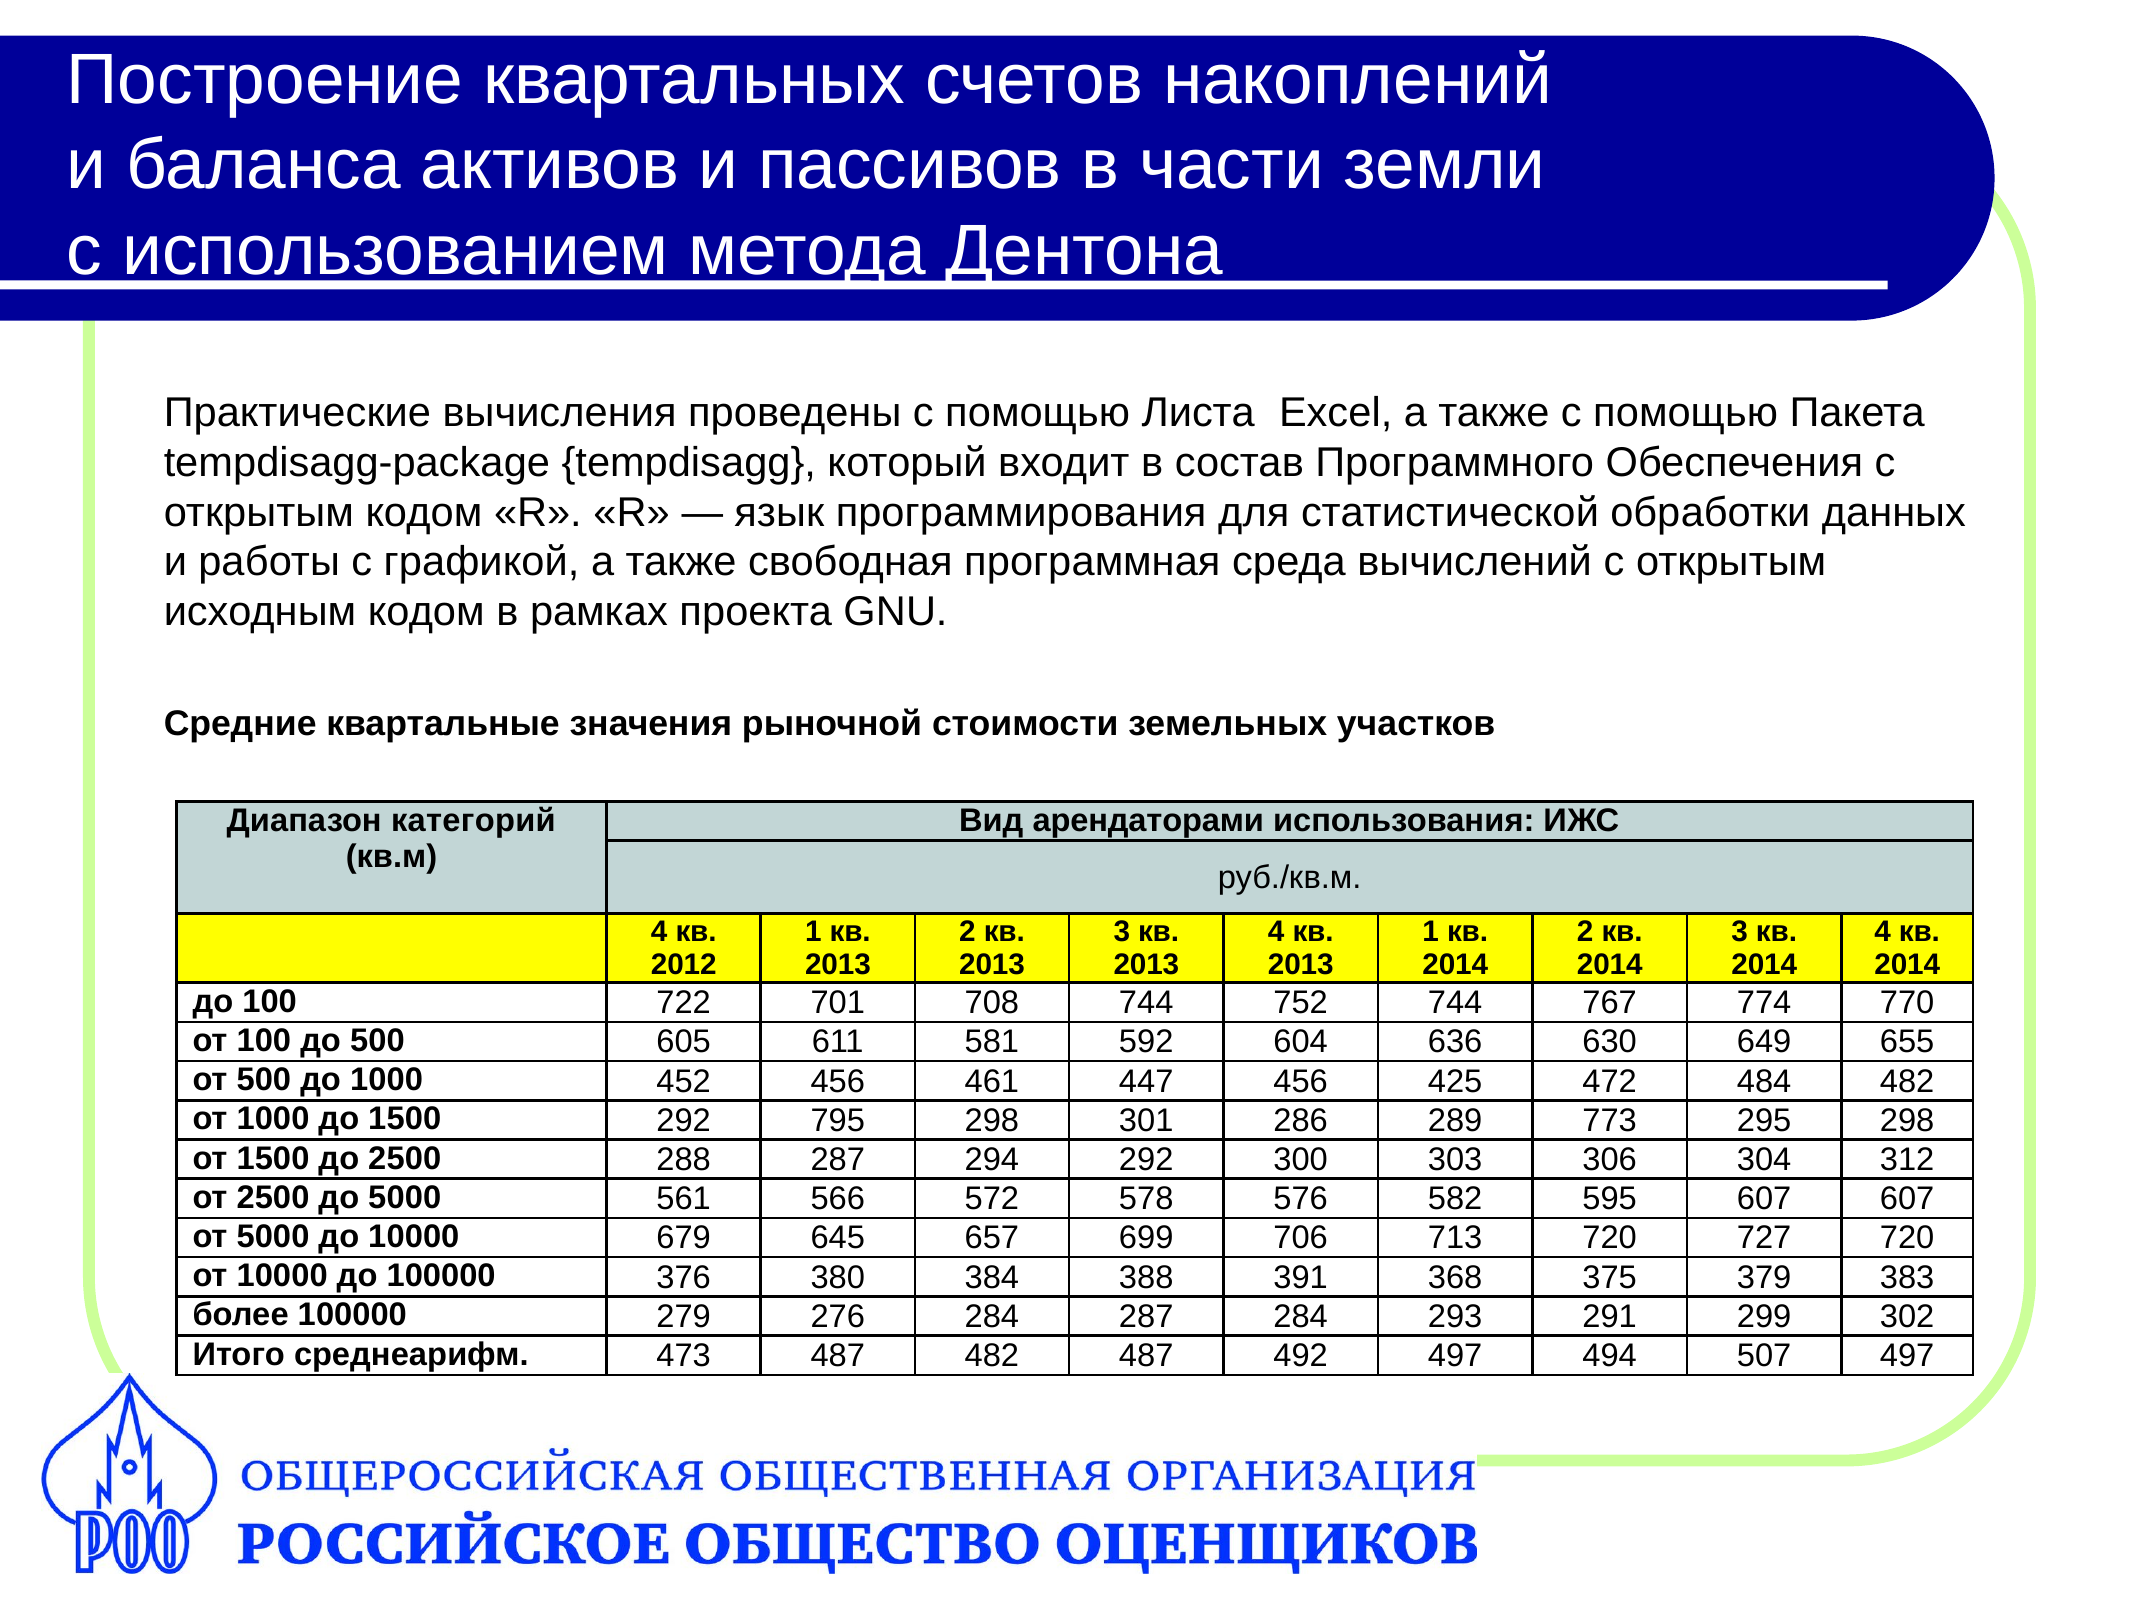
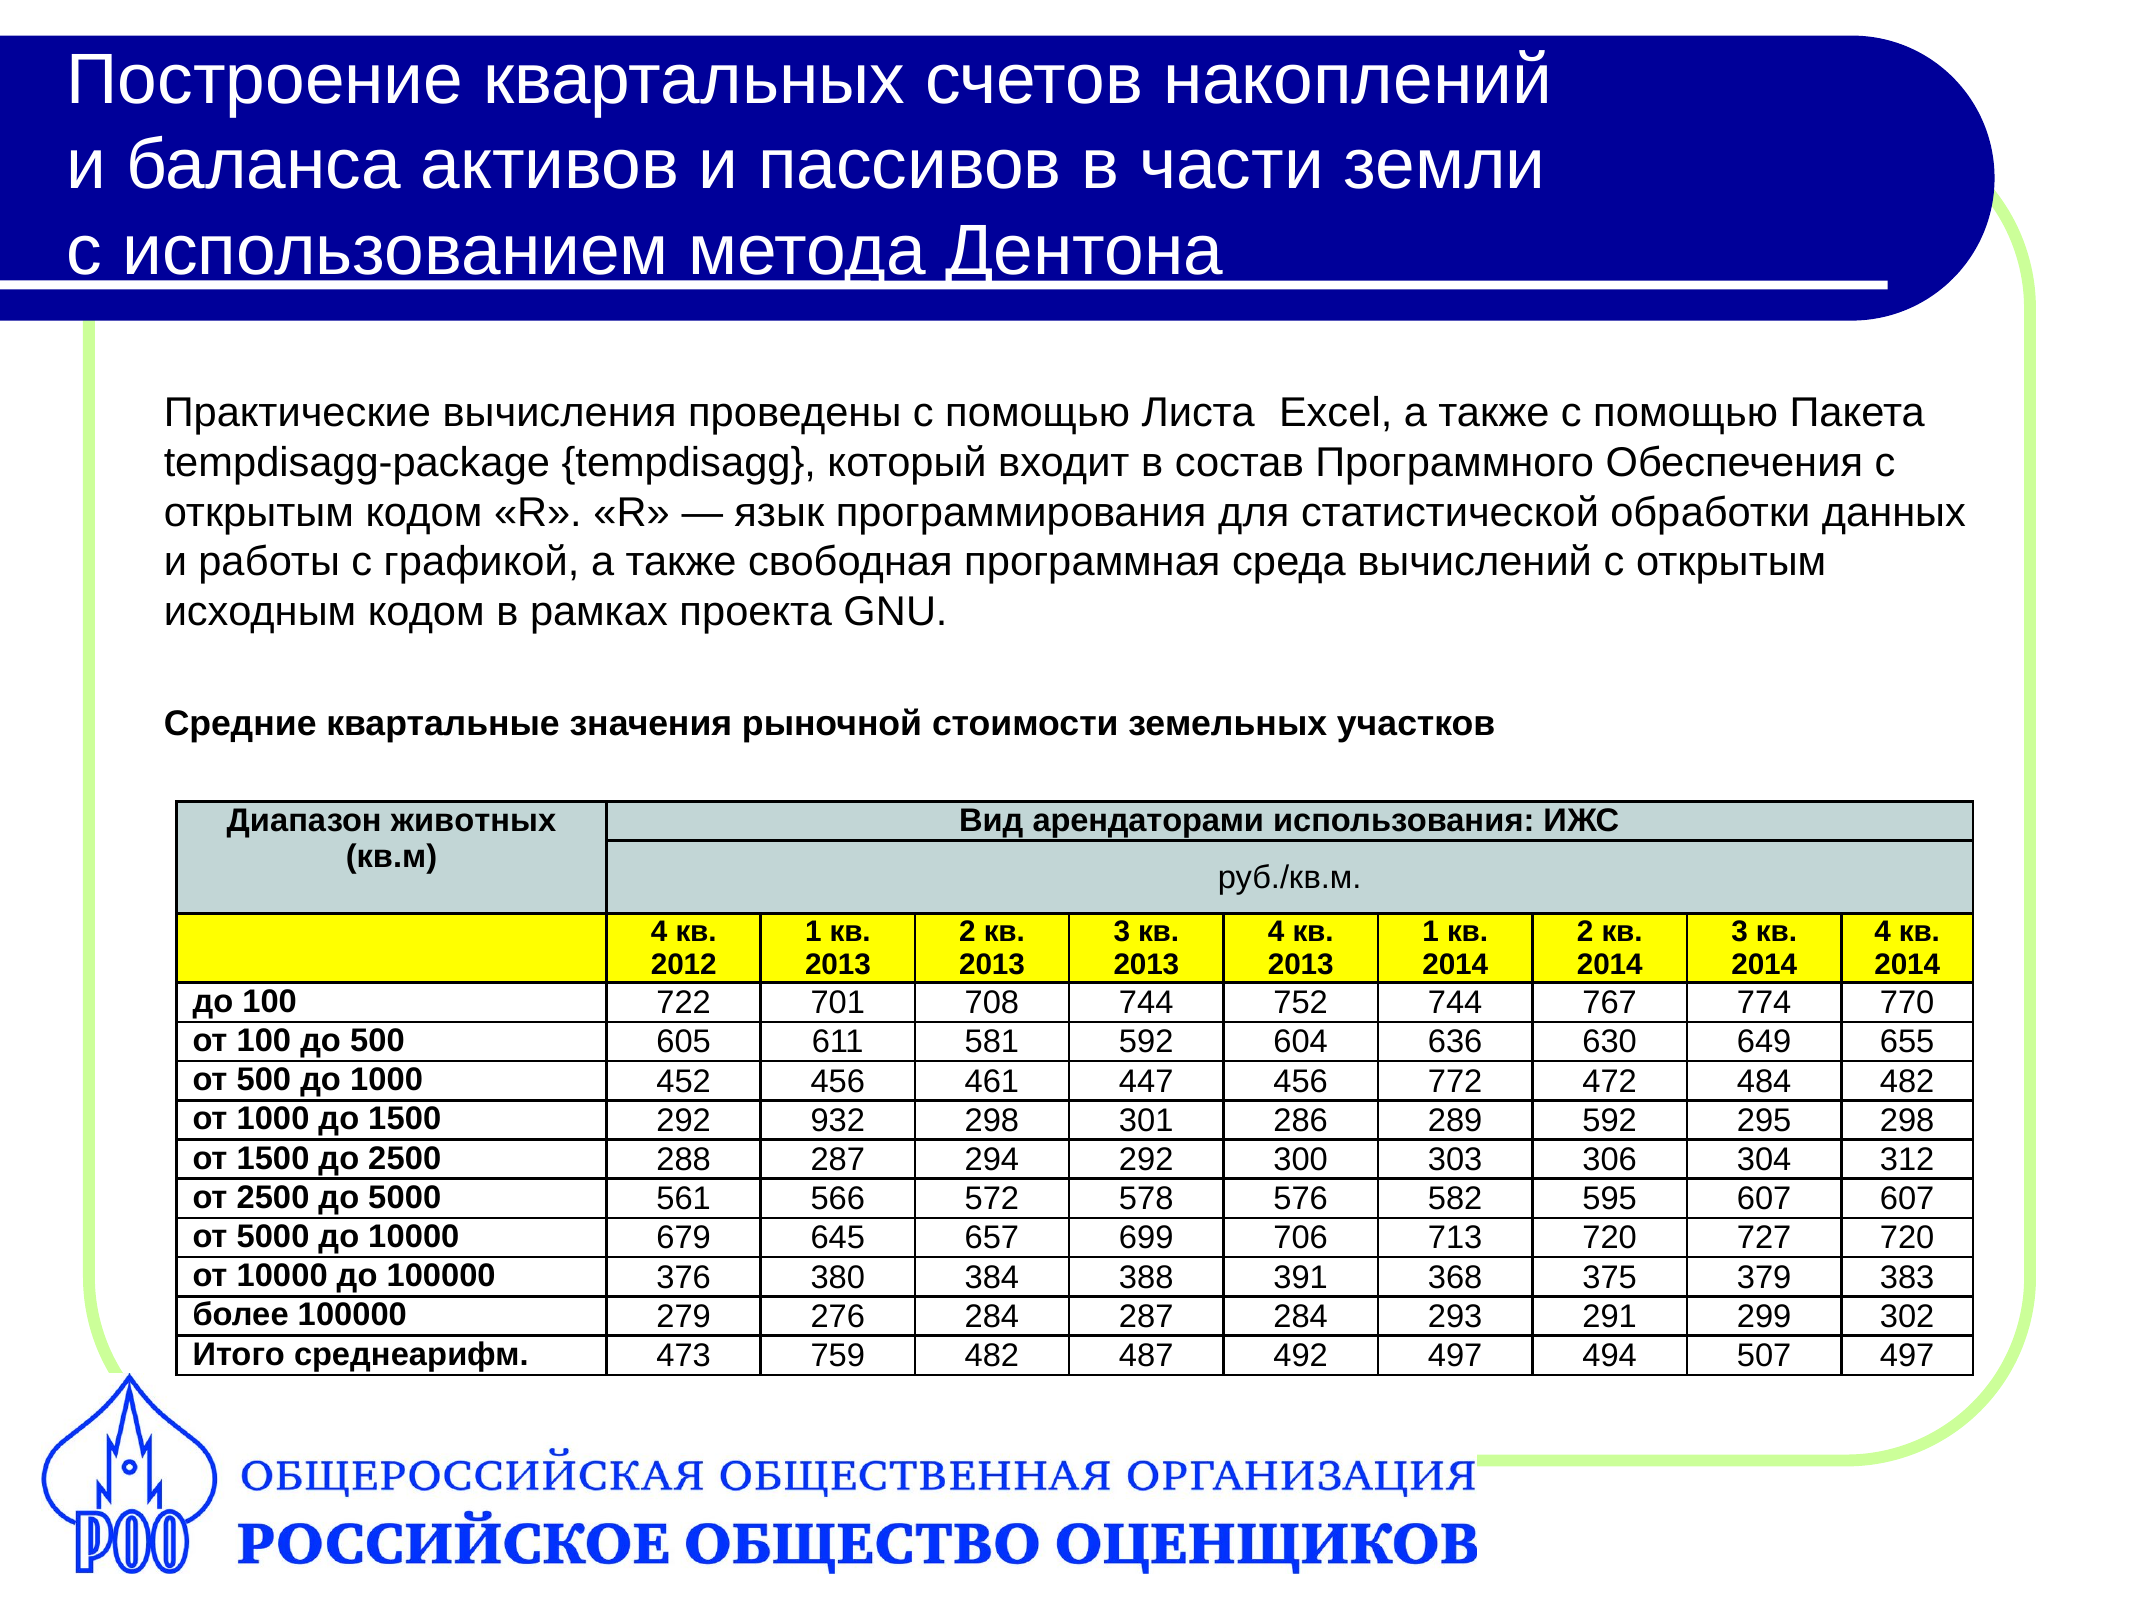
категорий: категорий -> животных
425: 425 -> 772
795: 795 -> 932
289 773: 773 -> 592
473 487: 487 -> 759
